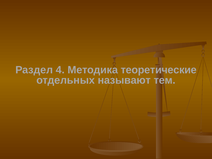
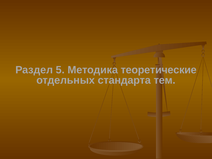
4: 4 -> 5
называют: называют -> стандарта
